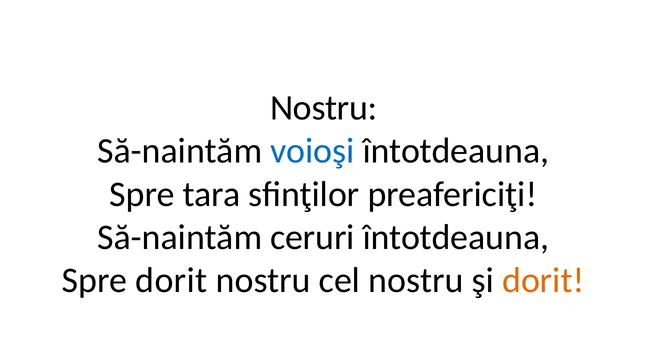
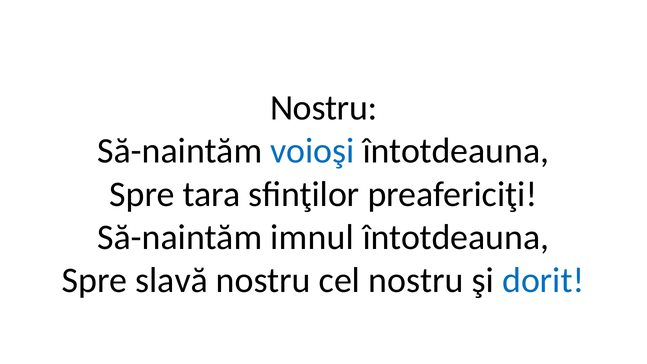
ceruri: ceruri -> imnul
Spre dorit: dorit -> slavă
dorit at (543, 280) colour: orange -> blue
